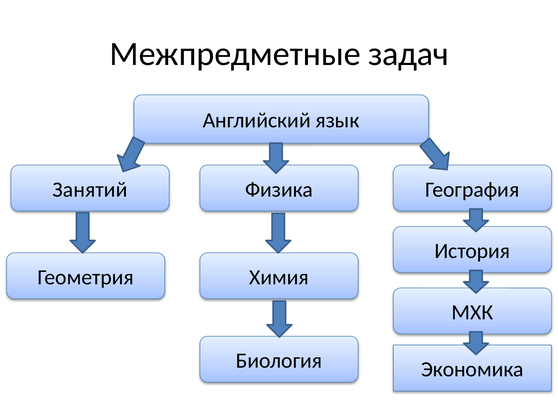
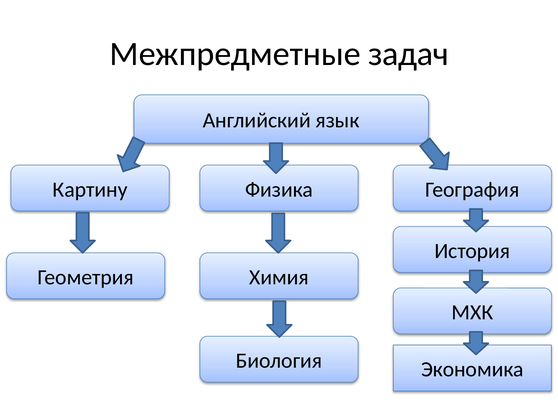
Занятий: Занятий -> Картину
